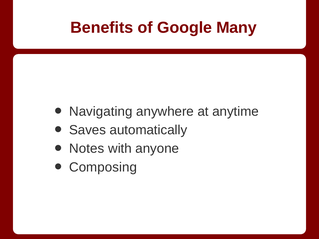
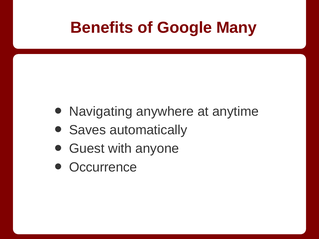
Notes: Notes -> Guest
Composing: Composing -> Occurrence
